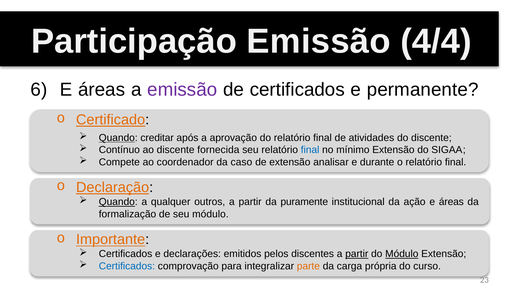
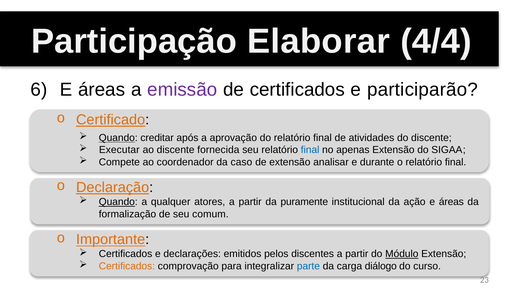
Participação Emissão: Emissão -> Elaborar
permanente: permanente -> participarão
Contínuo: Contínuo -> Executar
mínimo: mínimo -> apenas
outros: outros -> atores
seu módulo: módulo -> comum
partir at (357, 254) underline: present -> none
Certificados at (127, 266) colour: blue -> orange
parte colour: orange -> blue
própria: própria -> diálogo
